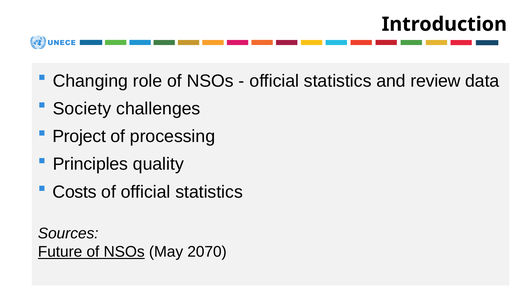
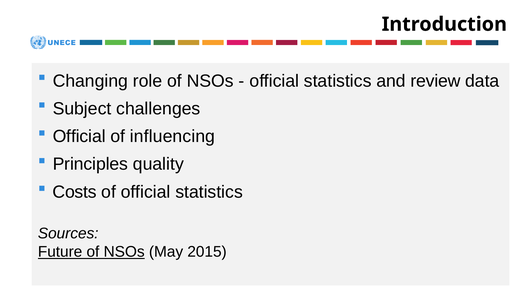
Society: Society -> Subject
Project at (79, 136): Project -> Official
processing: processing -> influencing
2070: 2070 -> 2015
